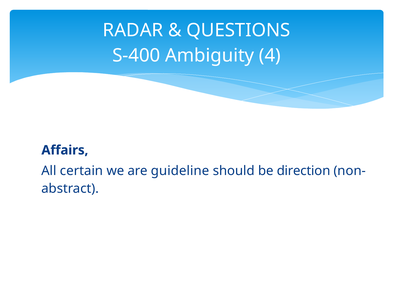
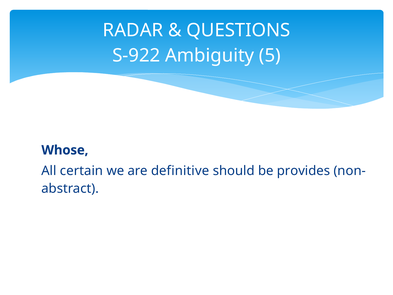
S-400: S-400 -> S-922
4: 4 -> 5
Affairs: Affairs -> Whose
guideline: guideline -> definitive
direction: direction -> provides
